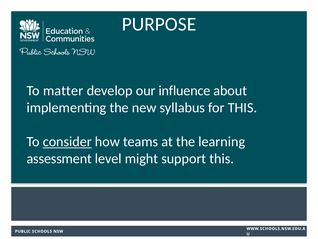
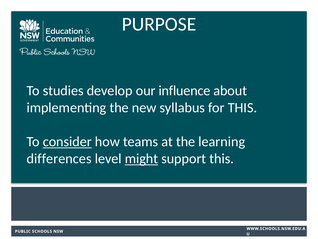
matter: matter -> studies
assessment: assessment -> differences
might underline: none -> present
